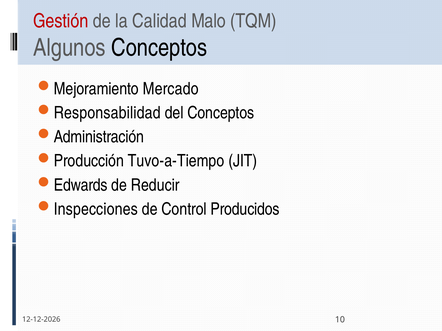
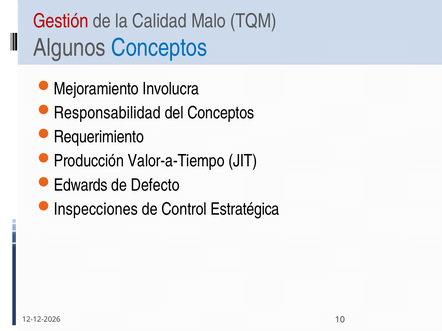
Conceptos at (159, 48) colour: black -> blue
Mercado: Mercado -> Involucra
Administración: Administración -> Requerimiento
Tuvo-a-Tiempo: Tuvo-a-Tiempo -> Valor-a-Tiempo
Reducir: Reducir -> Defecto
Producidos: Producidos -> Estratégica
